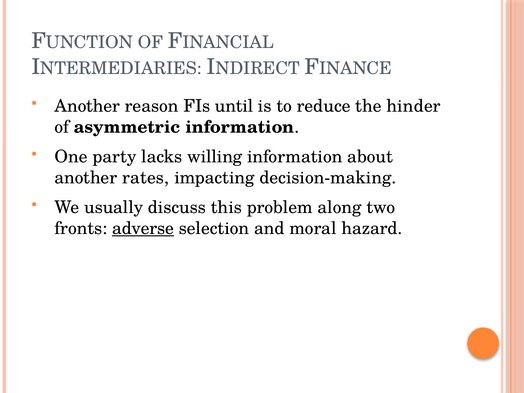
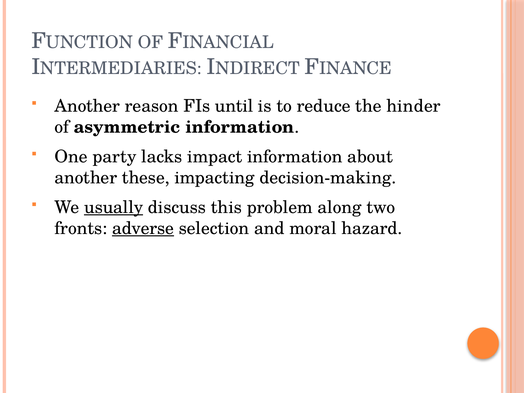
willing: willing -> impact
rates: rates -> these
usually underline: none -> present
